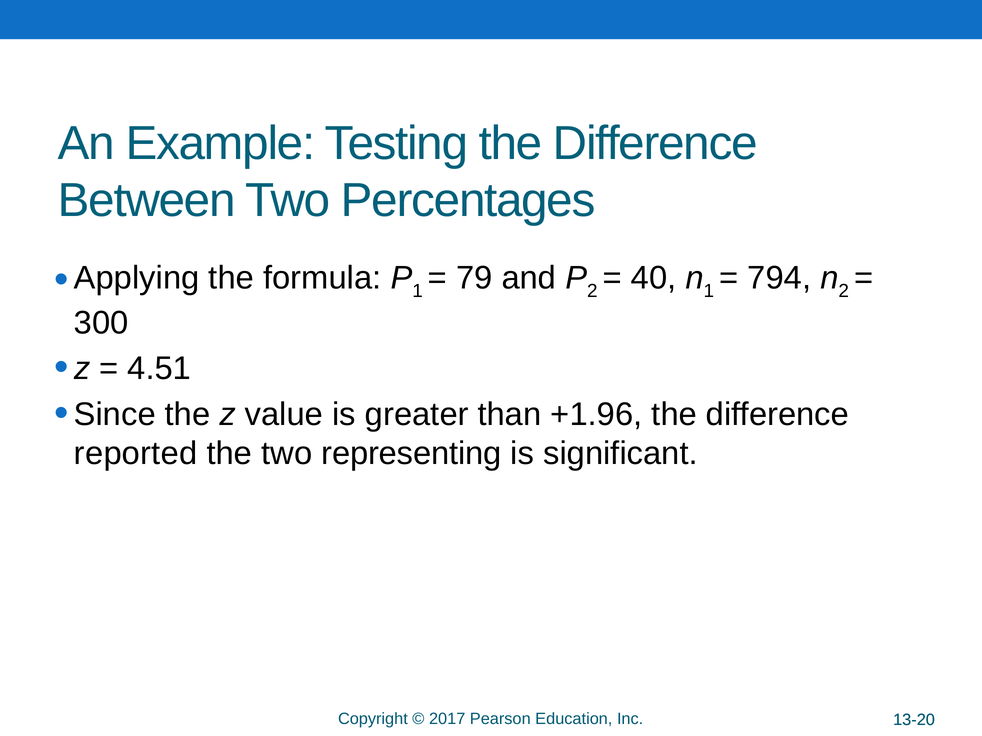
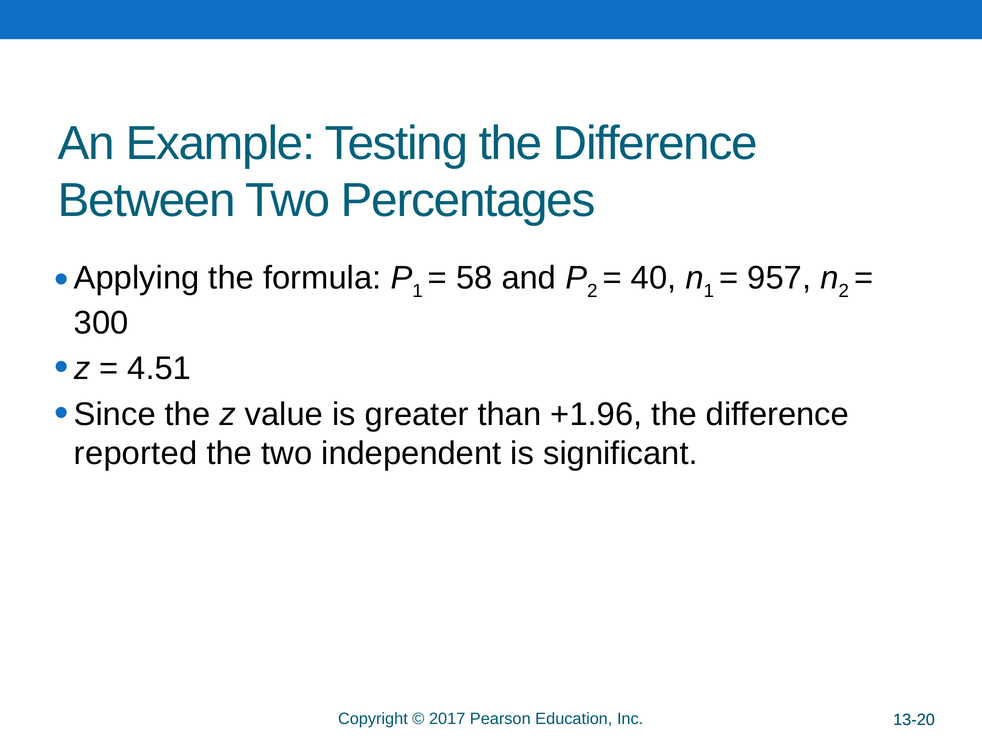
79: 79 -> 58
794: 794 -> 957
representing: representing -> independent
